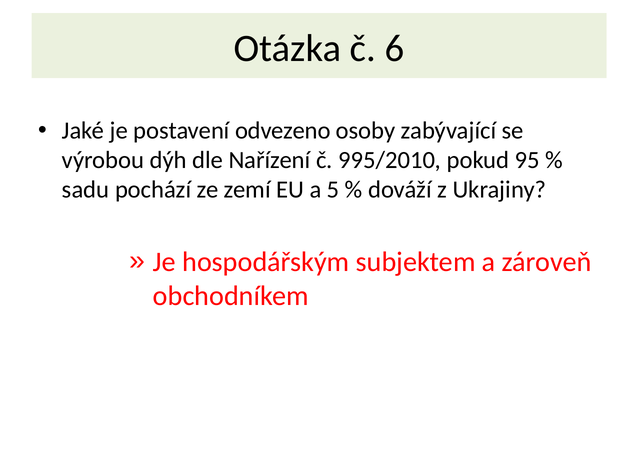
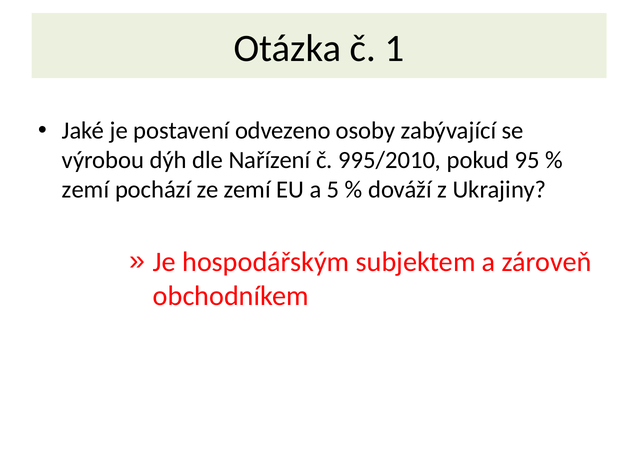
6: 6 -> 1
sadu at (86, 190): sadu -> zemí
